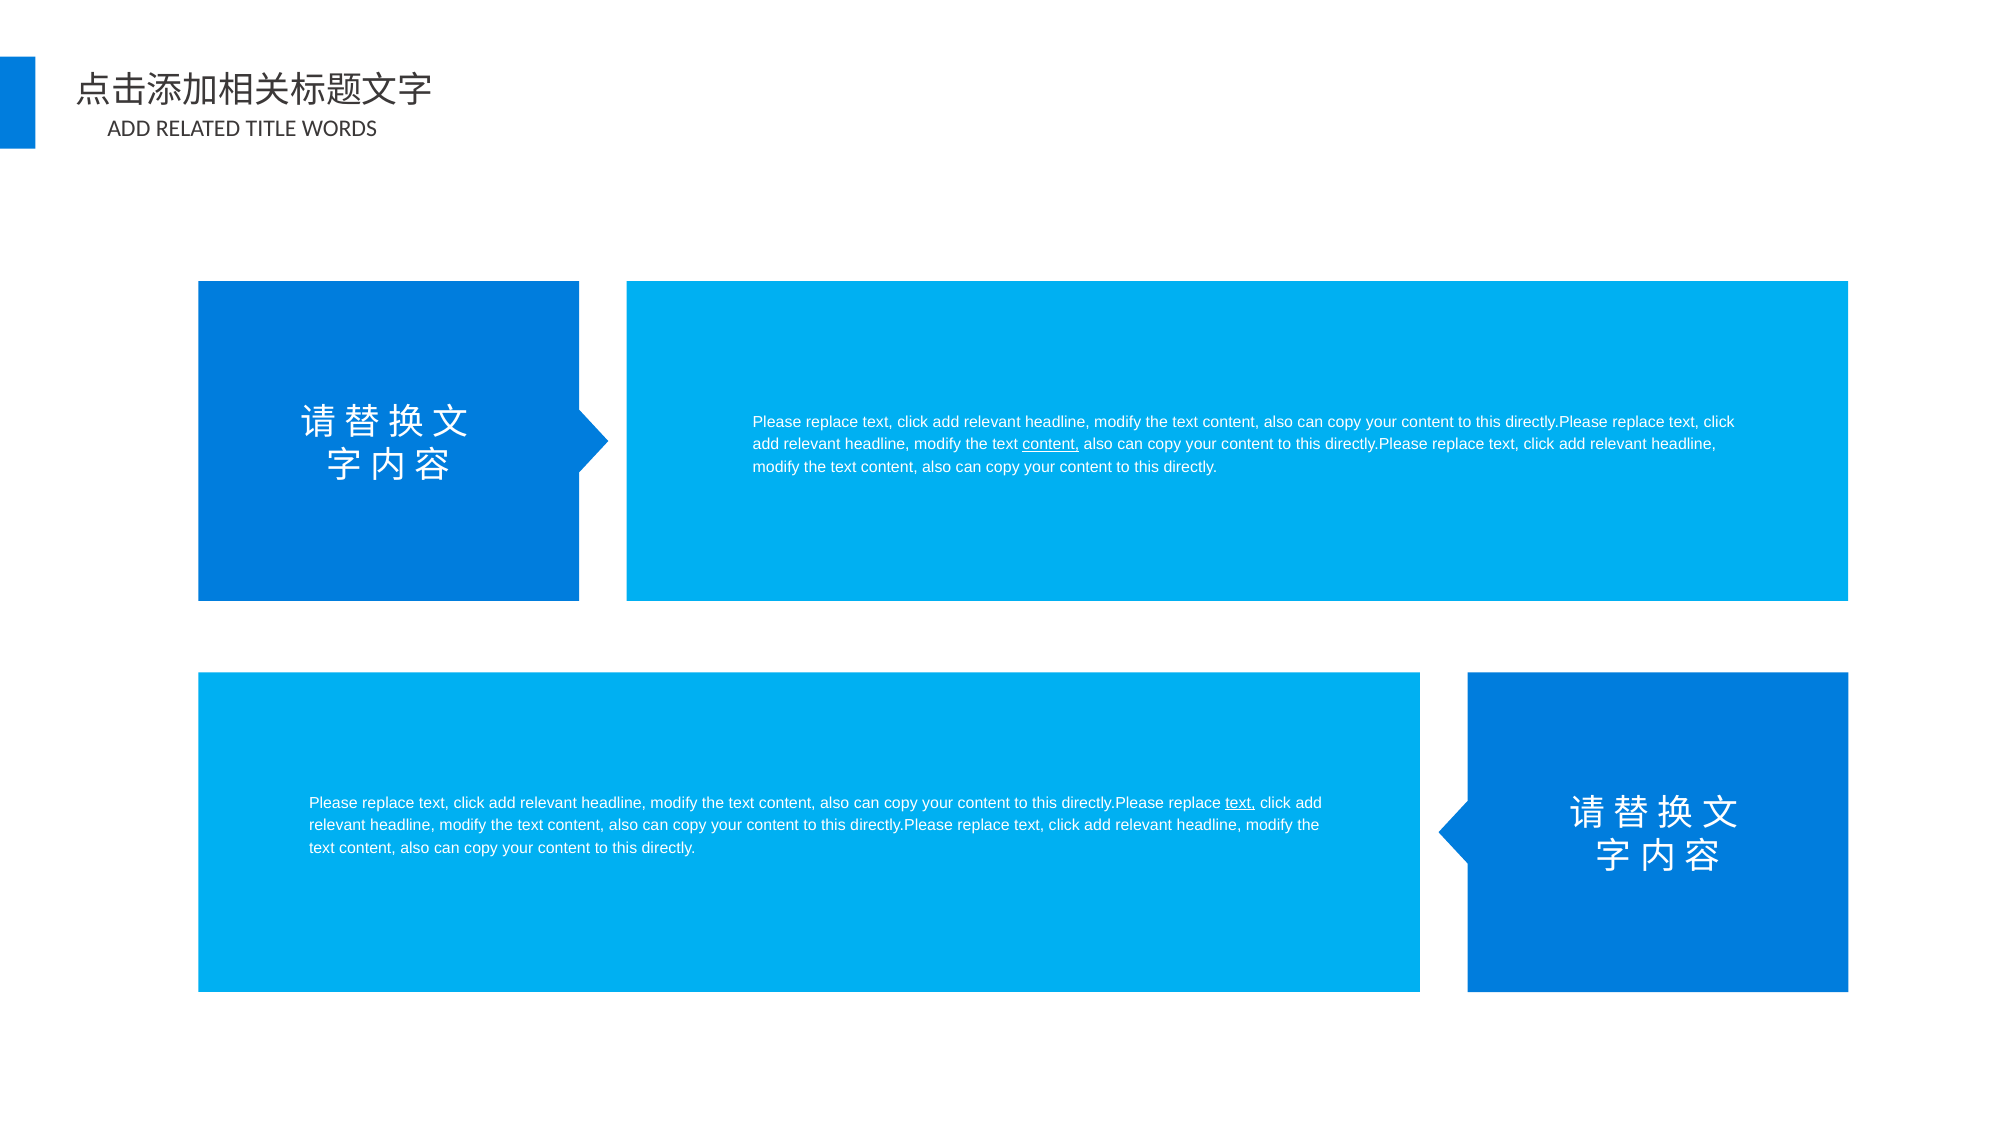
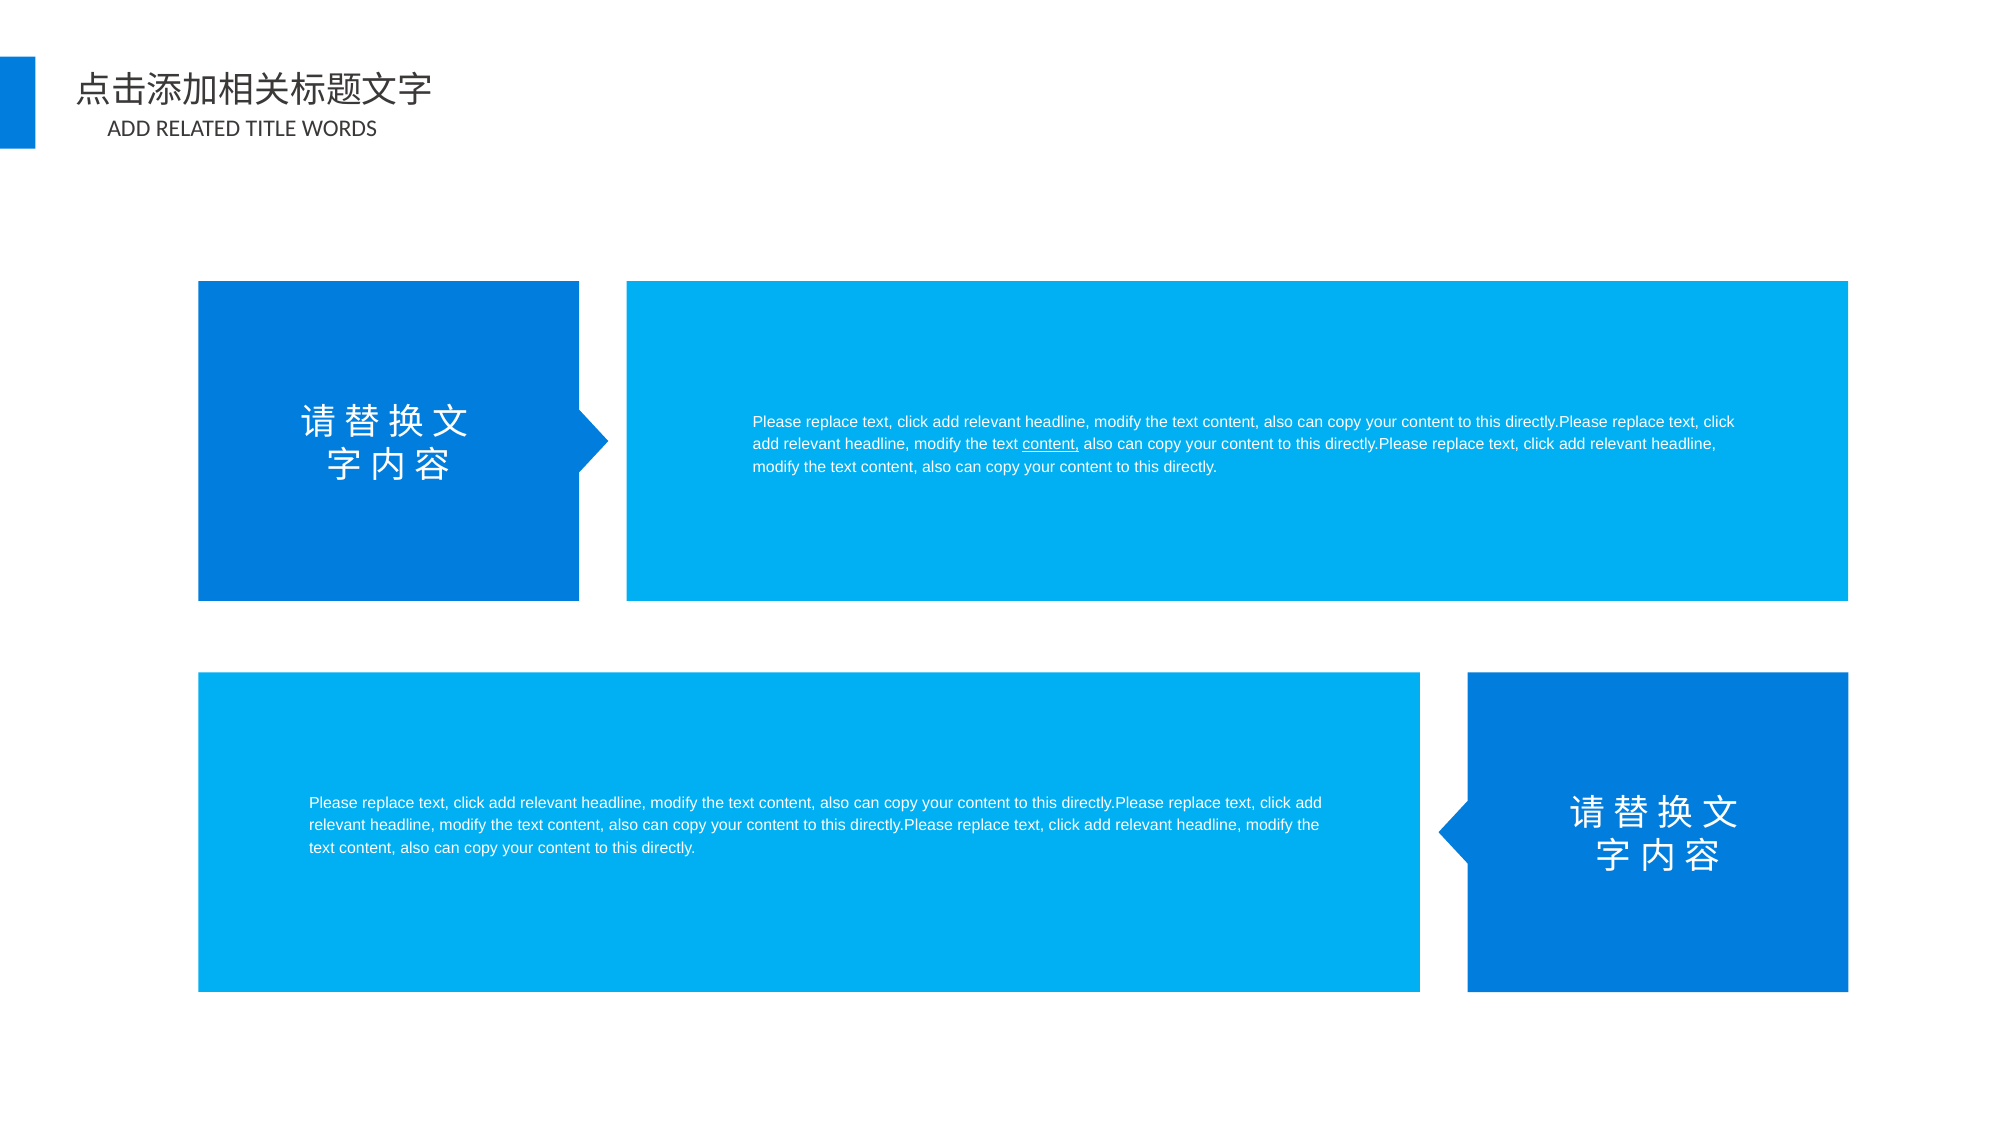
text at (1240, 802) underline: present -> none
